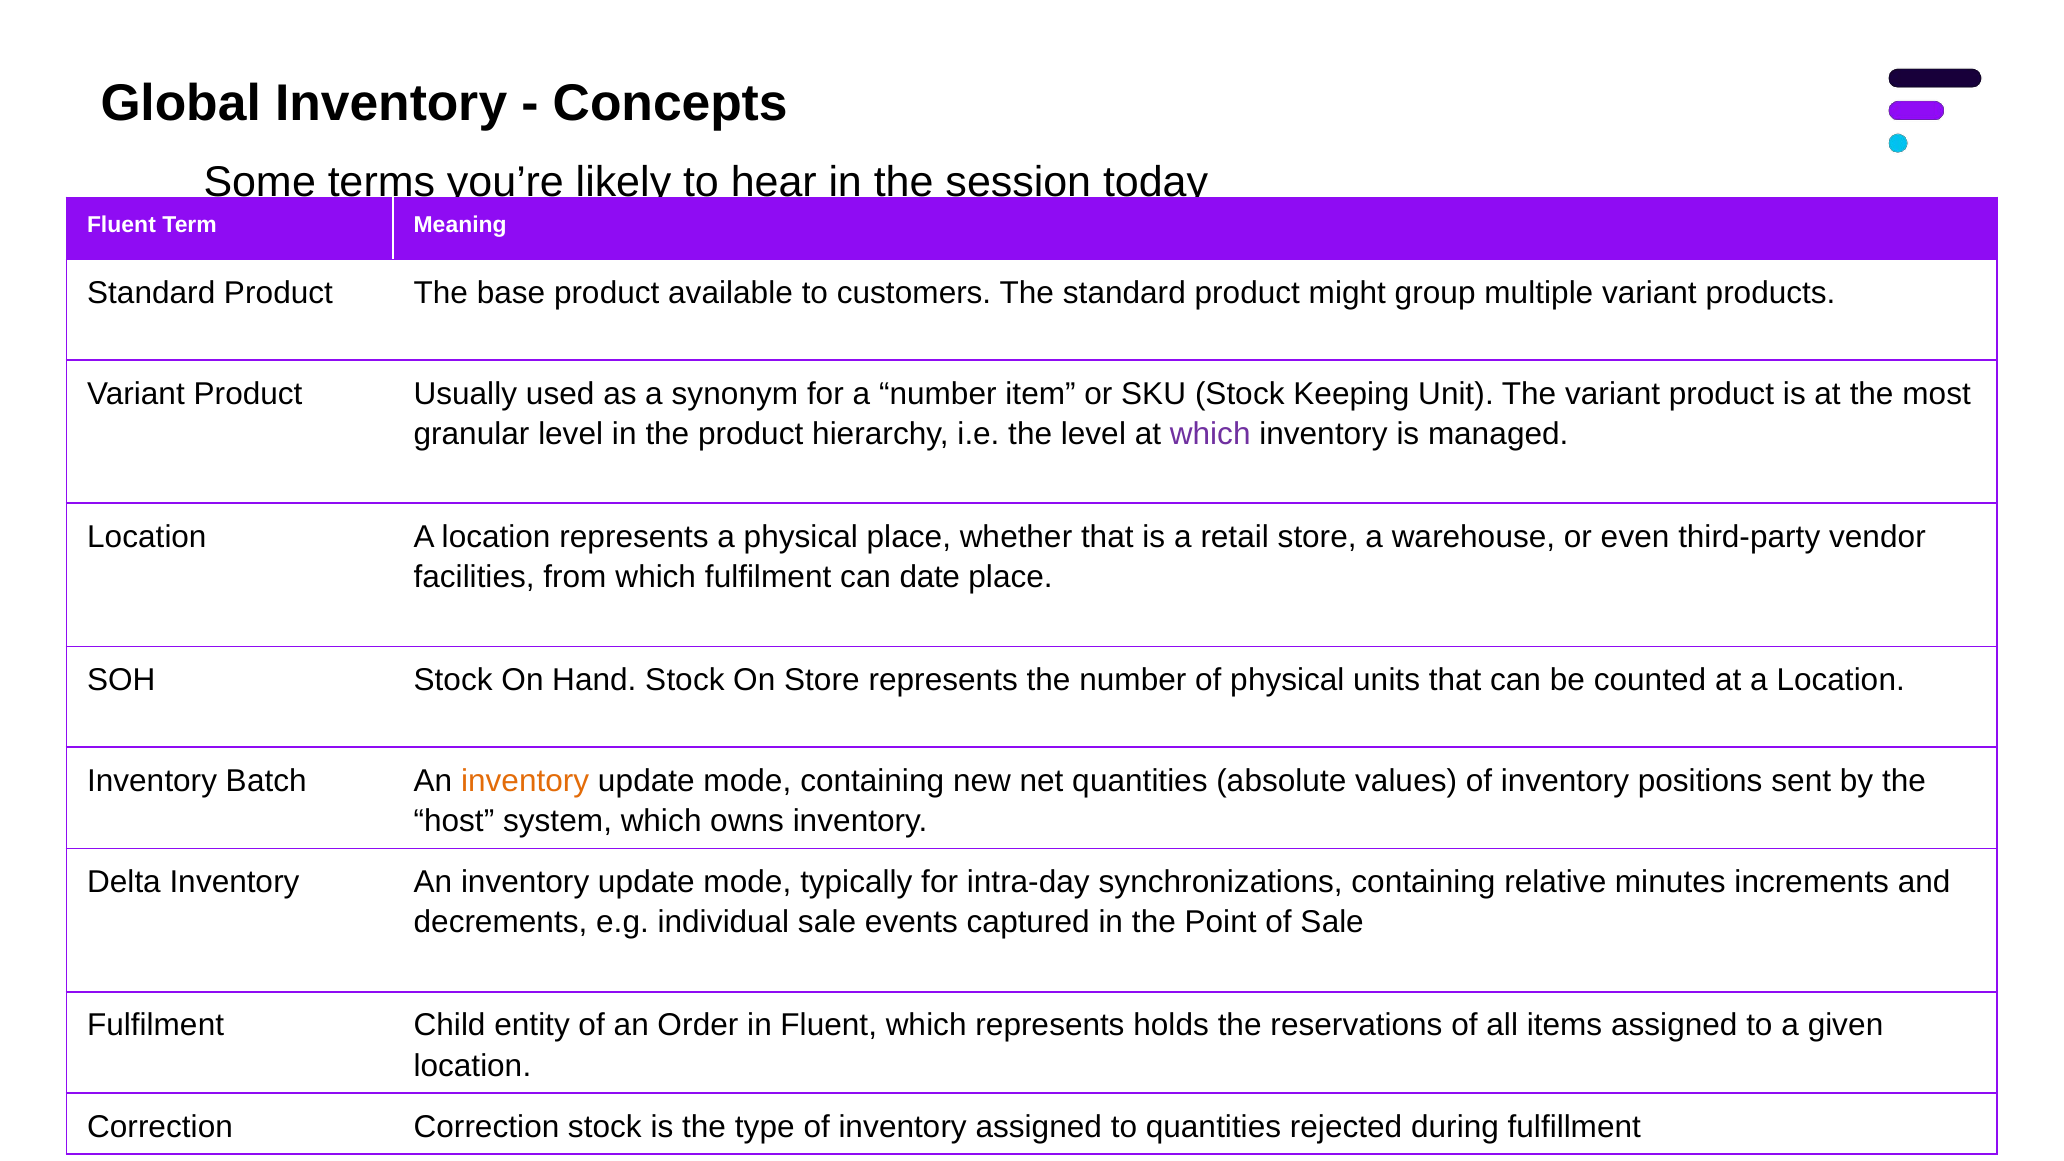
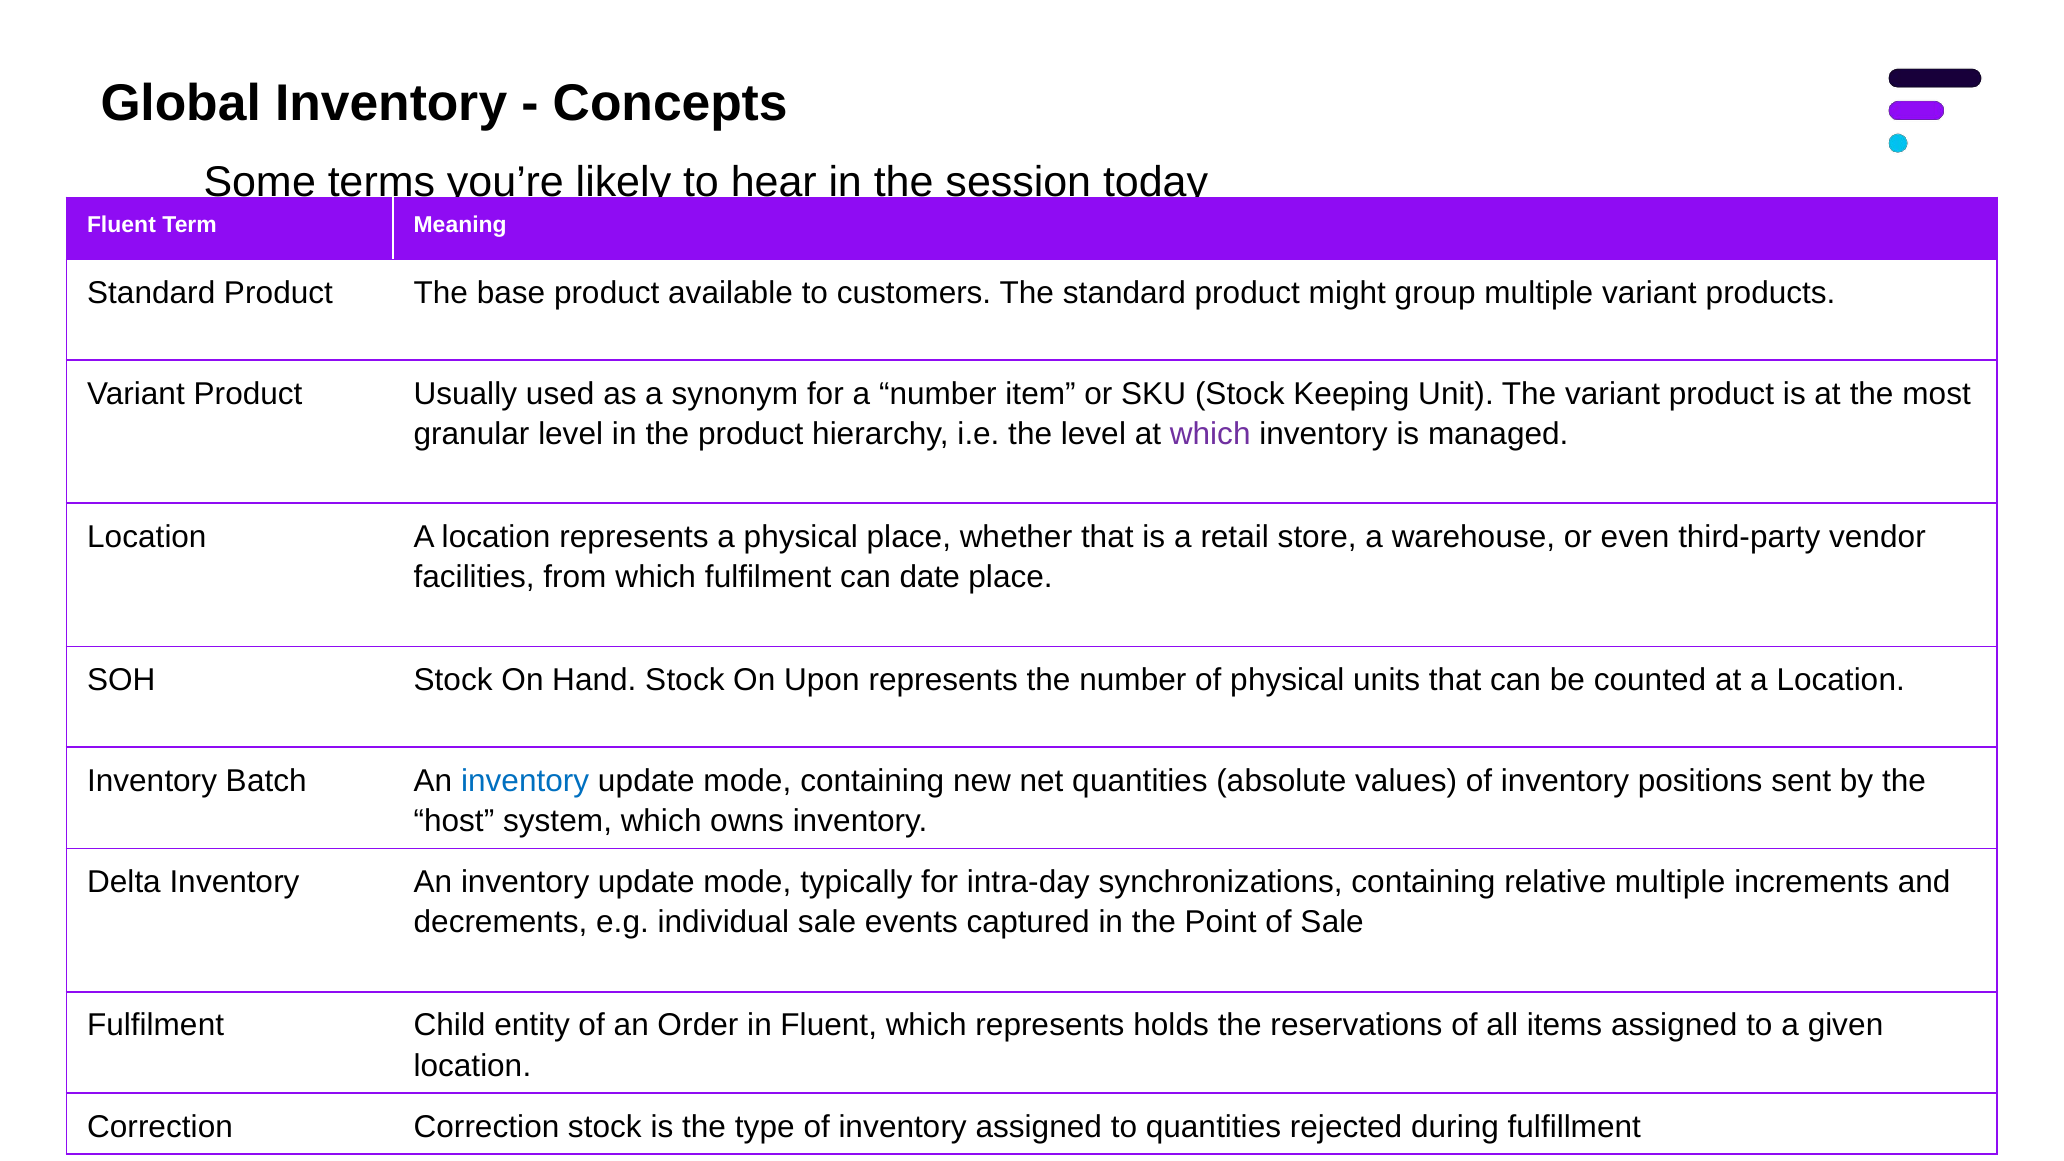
On Store: Store -> Upon
inventory at (525, 781) colour: orange -> blue
relative minutes: minutes -> multiple
